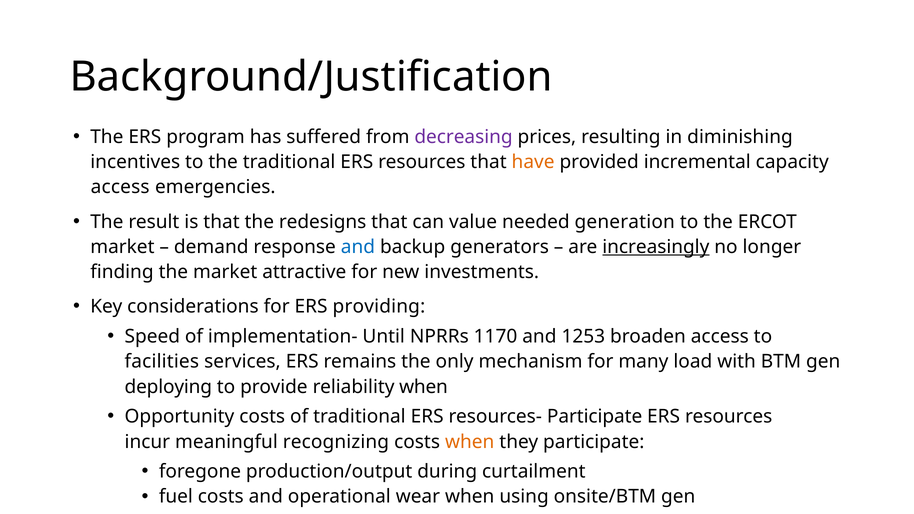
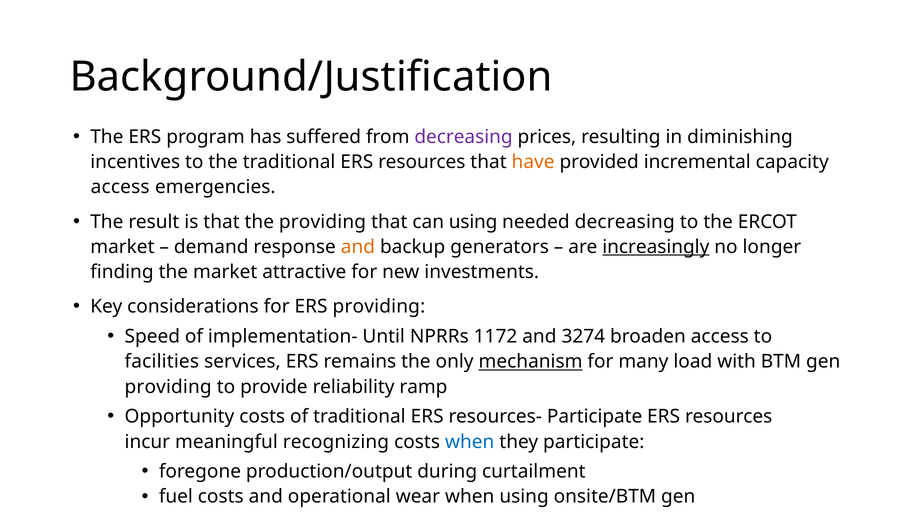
the redesigns: redesigns -> providing
can value: value -> using
needed generation: generation -> decreasing
and at (358, 247) colour: blue -> orange
1170: 1170 -> 1172
1253: 1253 -> 3274
mechanism underline: none -> present
deploying at (168, 387): deploying -> providing
reliability when: when -> ramp
when at (470, 442) colour: orange -> blue
